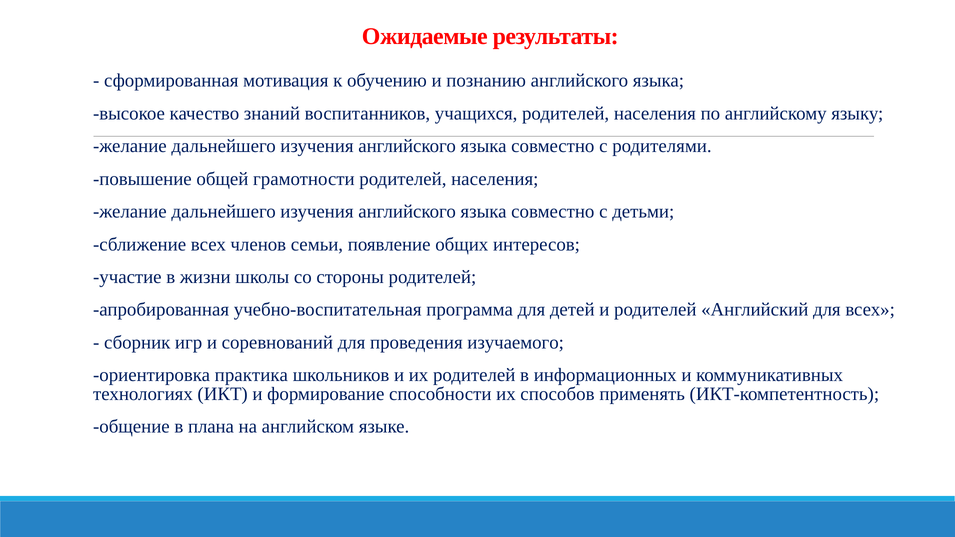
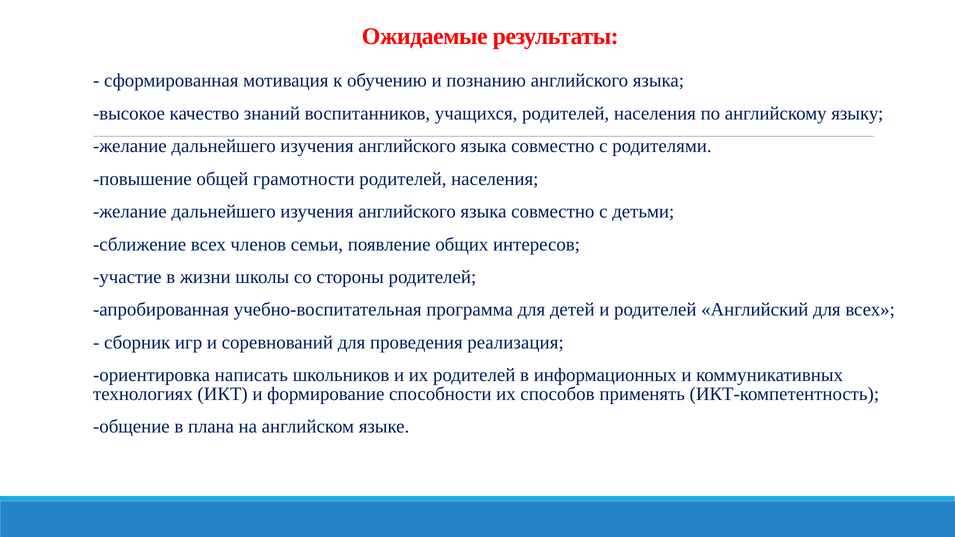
изучаемого: изучаемого -> реализация
практика: практика -> написать
